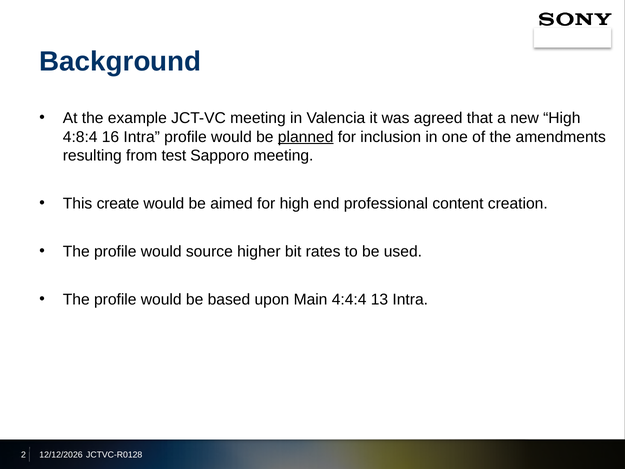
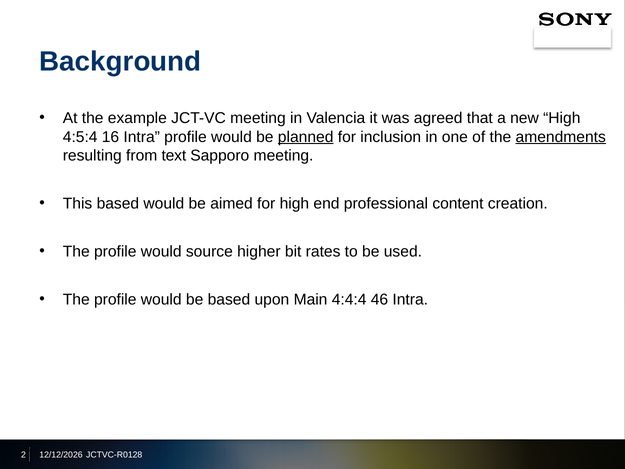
4:8:4: 4:8:4 -> 4:5:4
amendments underline: none -> present
test: test -> text
This create: create -> based
13: 13 -> 46
